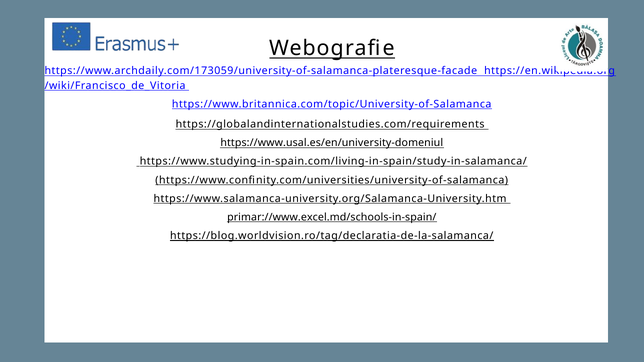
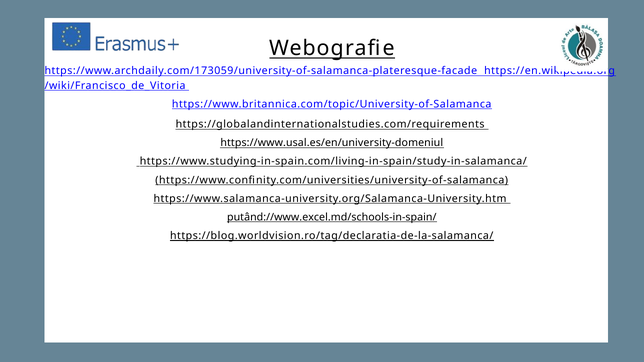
primar://www.excel.md/schools-in-spain/: primar://www.excel.md/schools-in-spain/ -> putând://www.excel.md/schools-in-spain/
